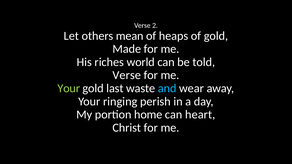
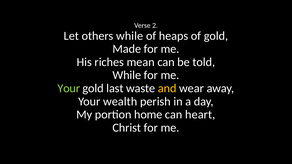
others mean: mean -> while
world: world -> mean
Verse at (127, 75): Verse -> While
and colour: light blue -> yellow
ringing: ringing -> wealth
